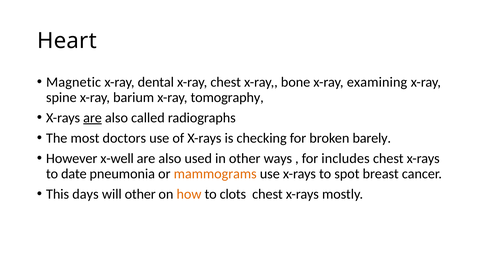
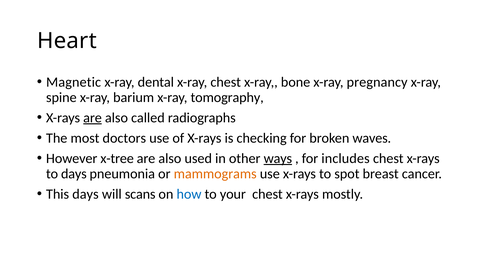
examining: examining -> pregnancy
barely: barely -> waves
x-well: x-well -> x-tree
ways underline: none -> present
to date: date -> days
will other: other -> scans
how colour: orange -> blue
clots: clots -> your
